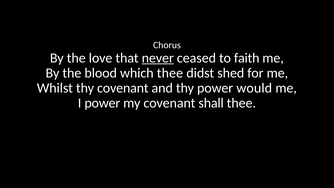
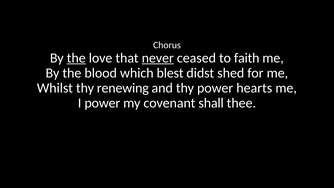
the at (76, 58) underline: none -> present
which thee: thee -> blest
thy covenant: covenant -> renewing
would: would -> hearts
